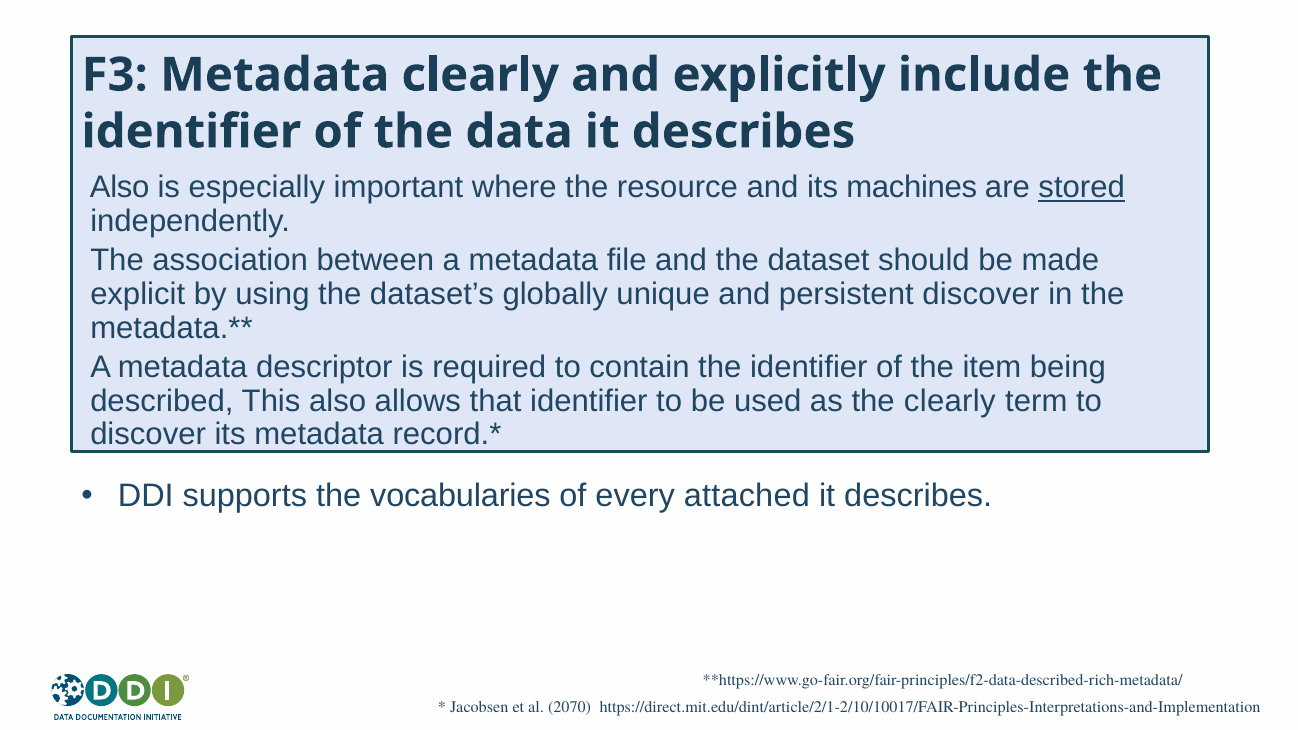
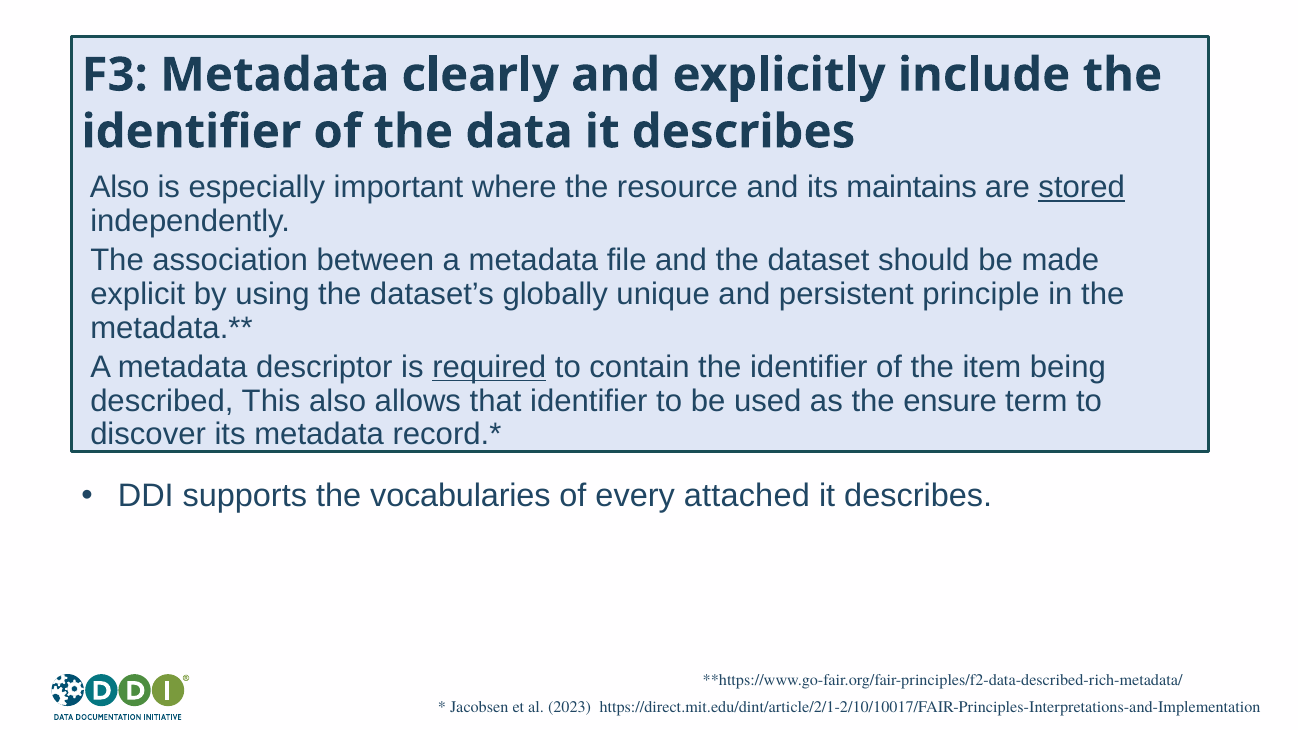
machines: machines -> maintains
persistent discover: discover -> principle
required underline: none -> present
the clearly: clearly -> ensure
2070: 2070 -> 2023
